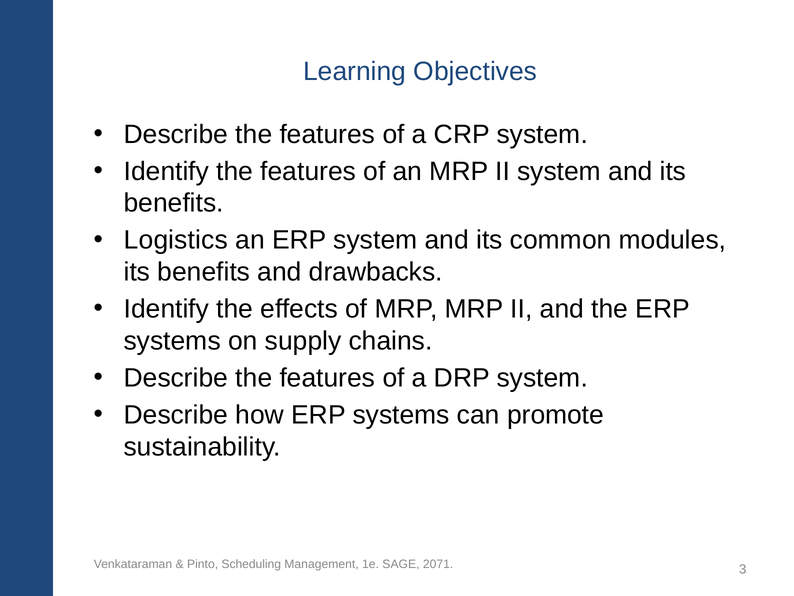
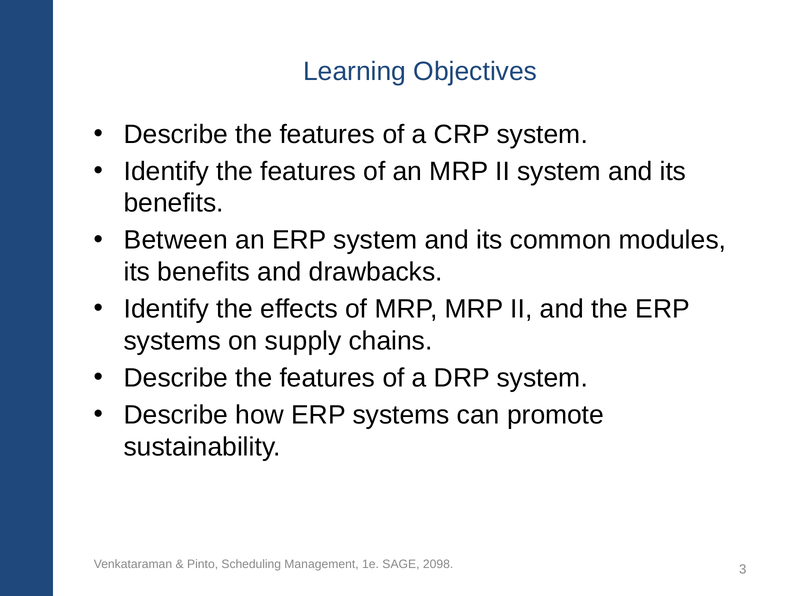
Logistics: Logistics -> Between
2071: 2071 -> 2098
